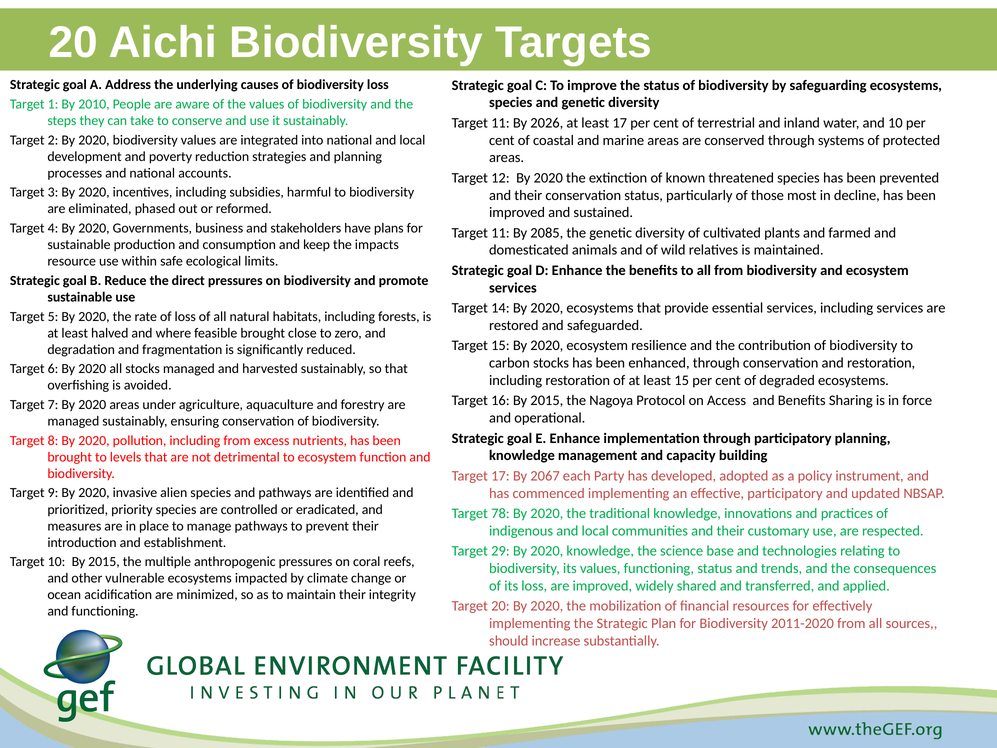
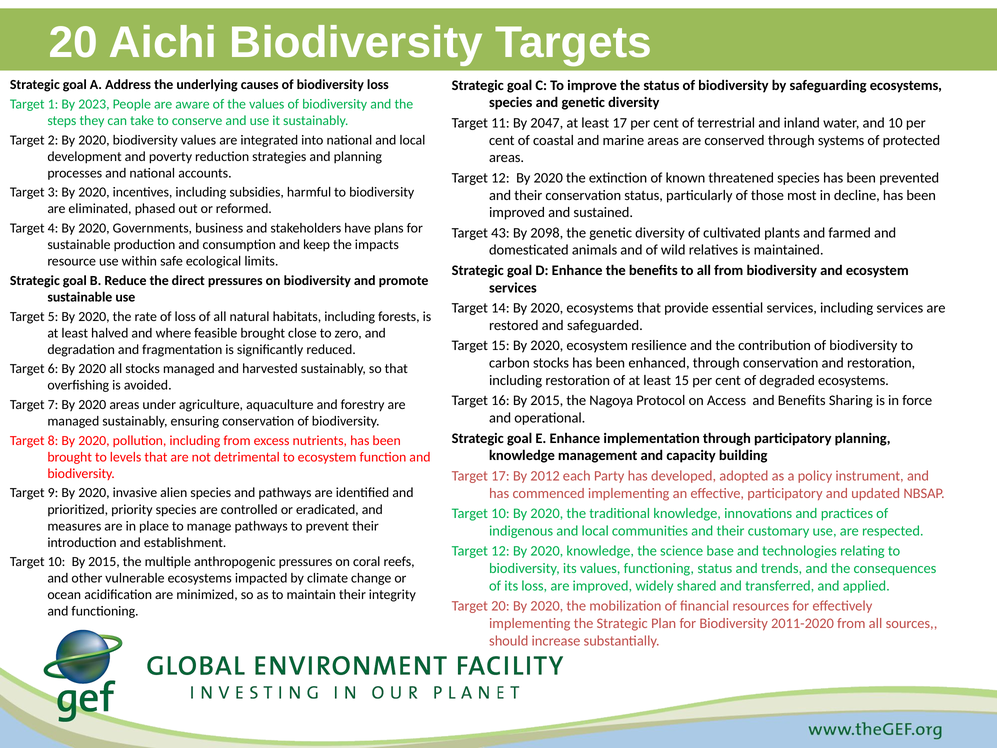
2010: 2010 -> 2023
2026: 2026 -> 2047
11 at (500, 233): 11 -> 43
2085: 2085 -> 2098
2067: 2067 -> 2012
78 at (500, 513): 78 -> 10
29 at (500, 551): 29 -> 12
